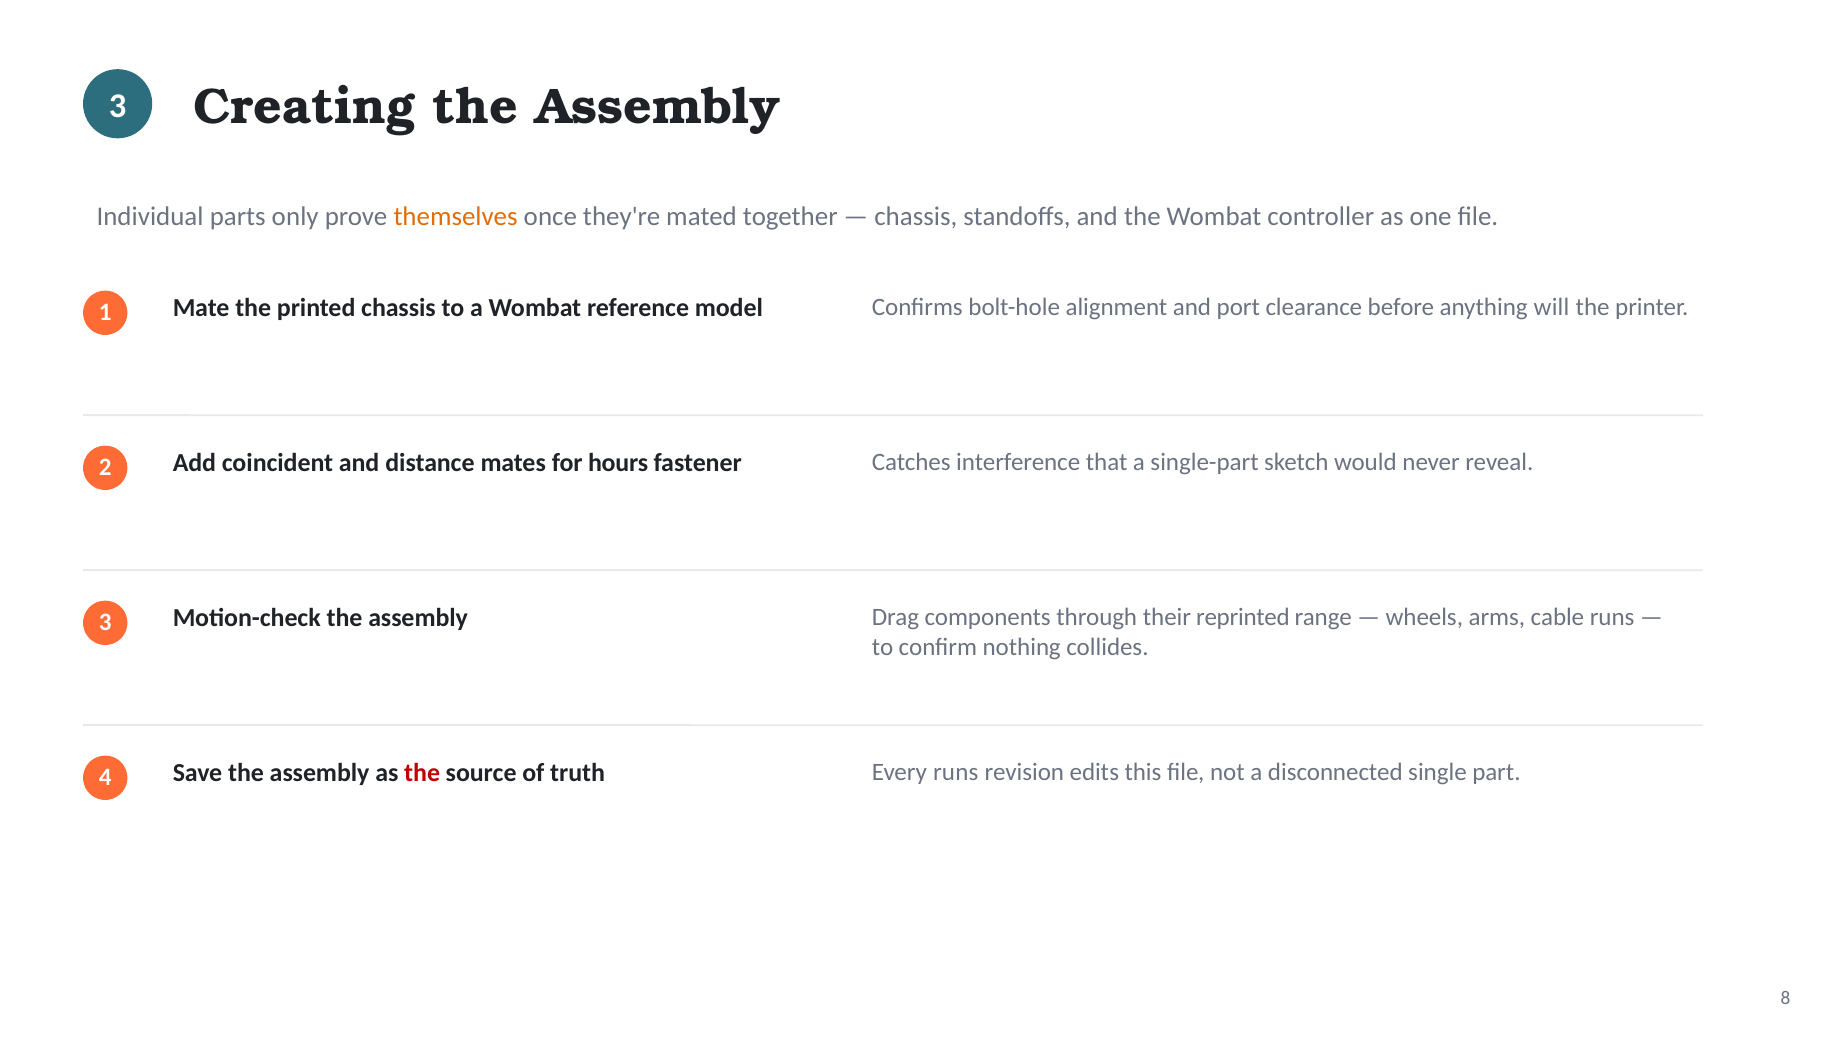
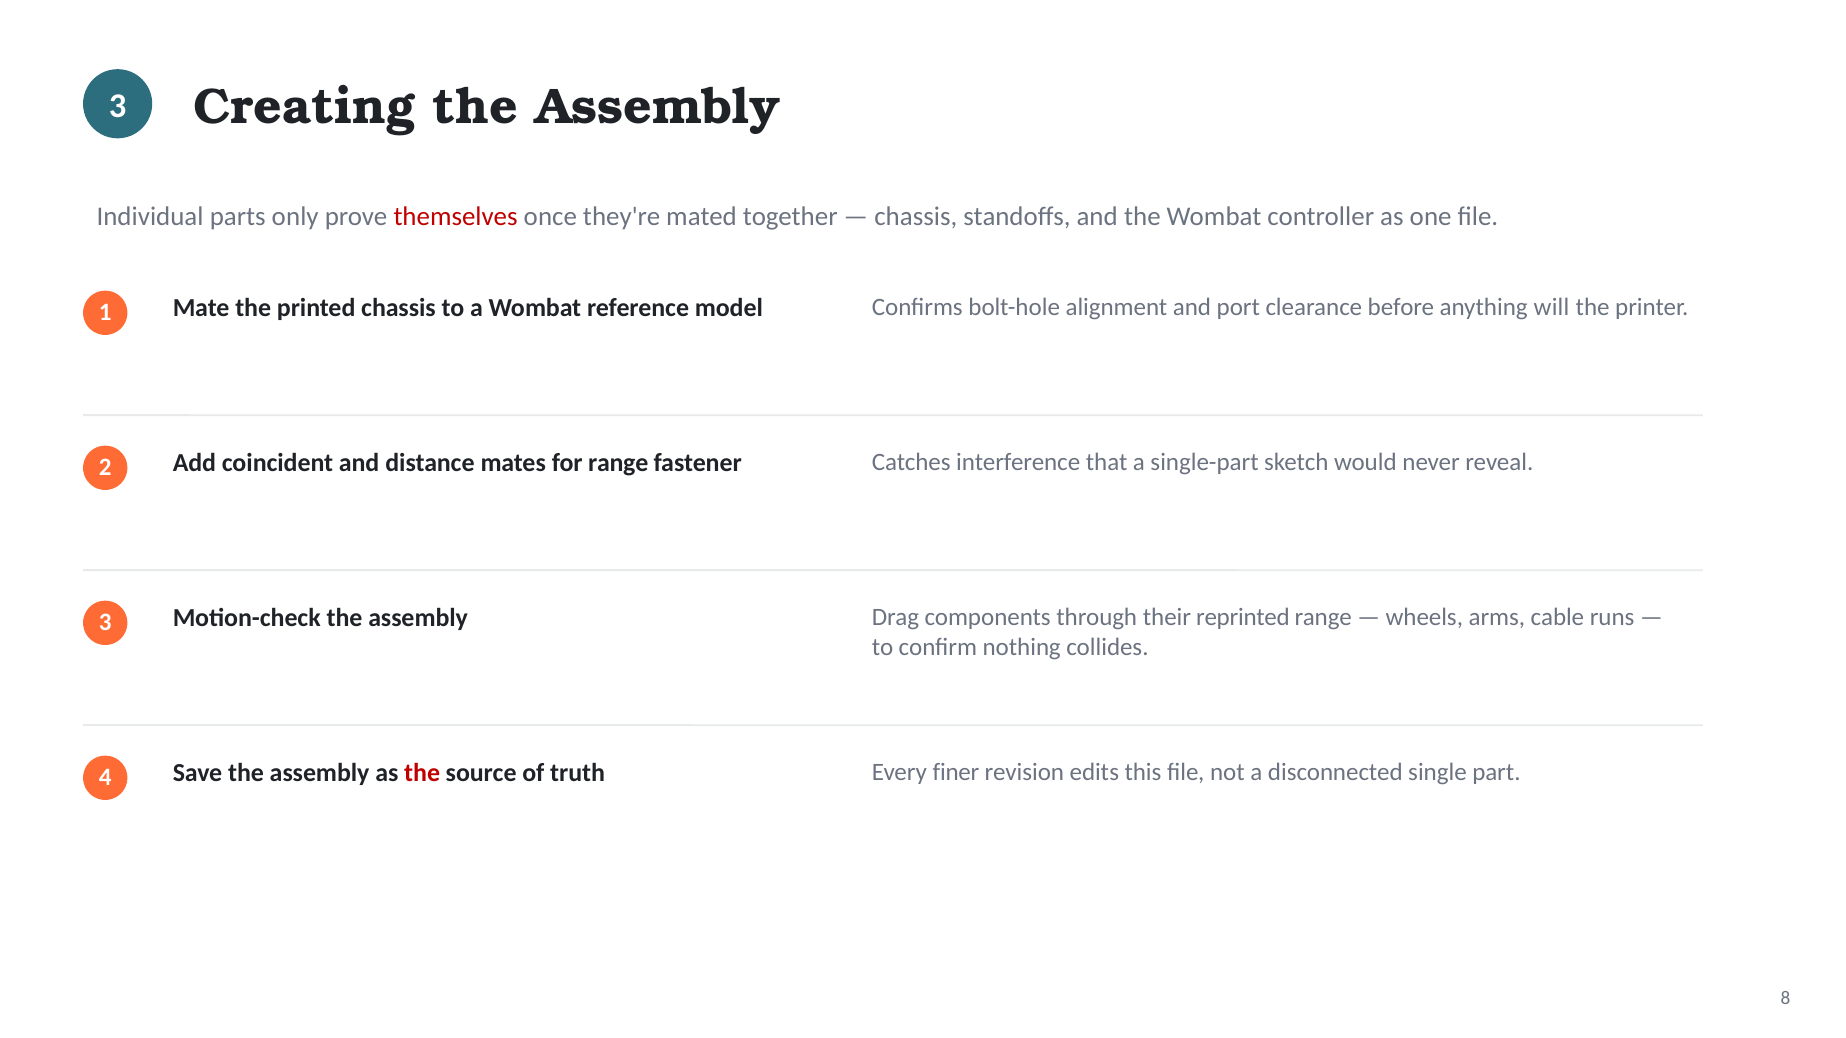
themselves colour: orange -> red
for hours: hours -> range
Every runs: runs -> finer
